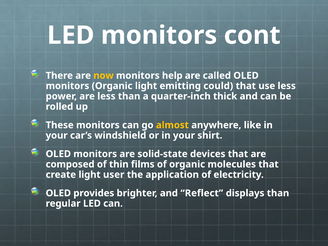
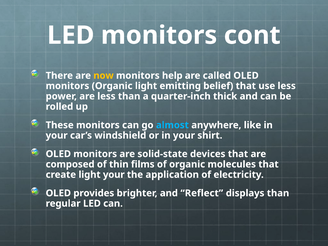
could: could -> belief
almost colour: yellow -> light blue
light user: user -> your
